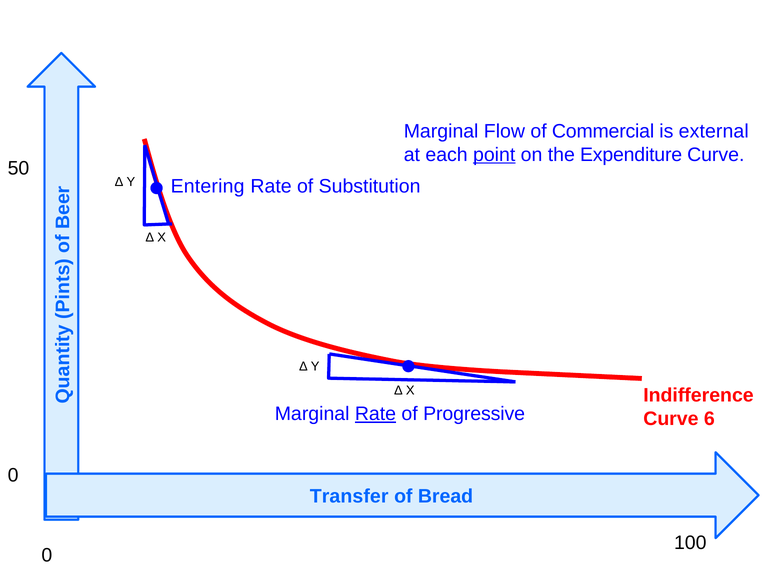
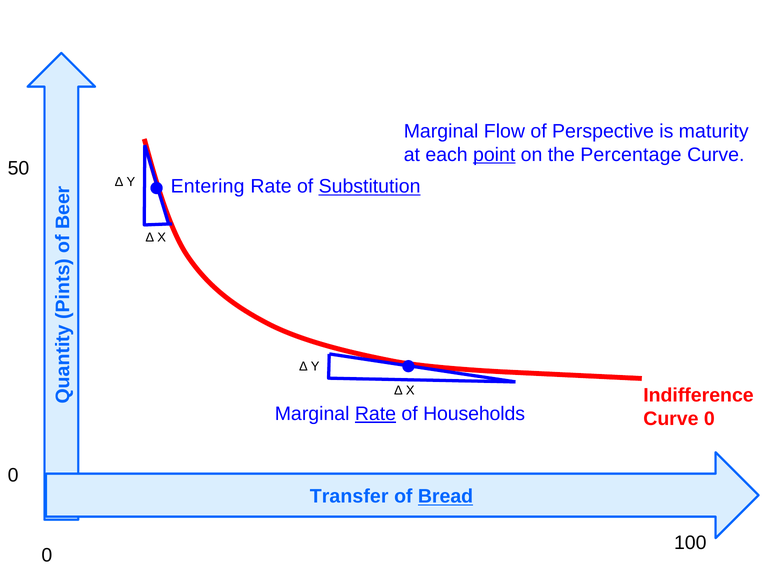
Commercial: Commercial -> Perspective
external: external -> maturity
Expenditure: Expenditure -> Percentage
Substitution underline: none -> present
Progressive: Progressive -> Households
Curve 6: 6 -> 0
Bread underline: none -> present
